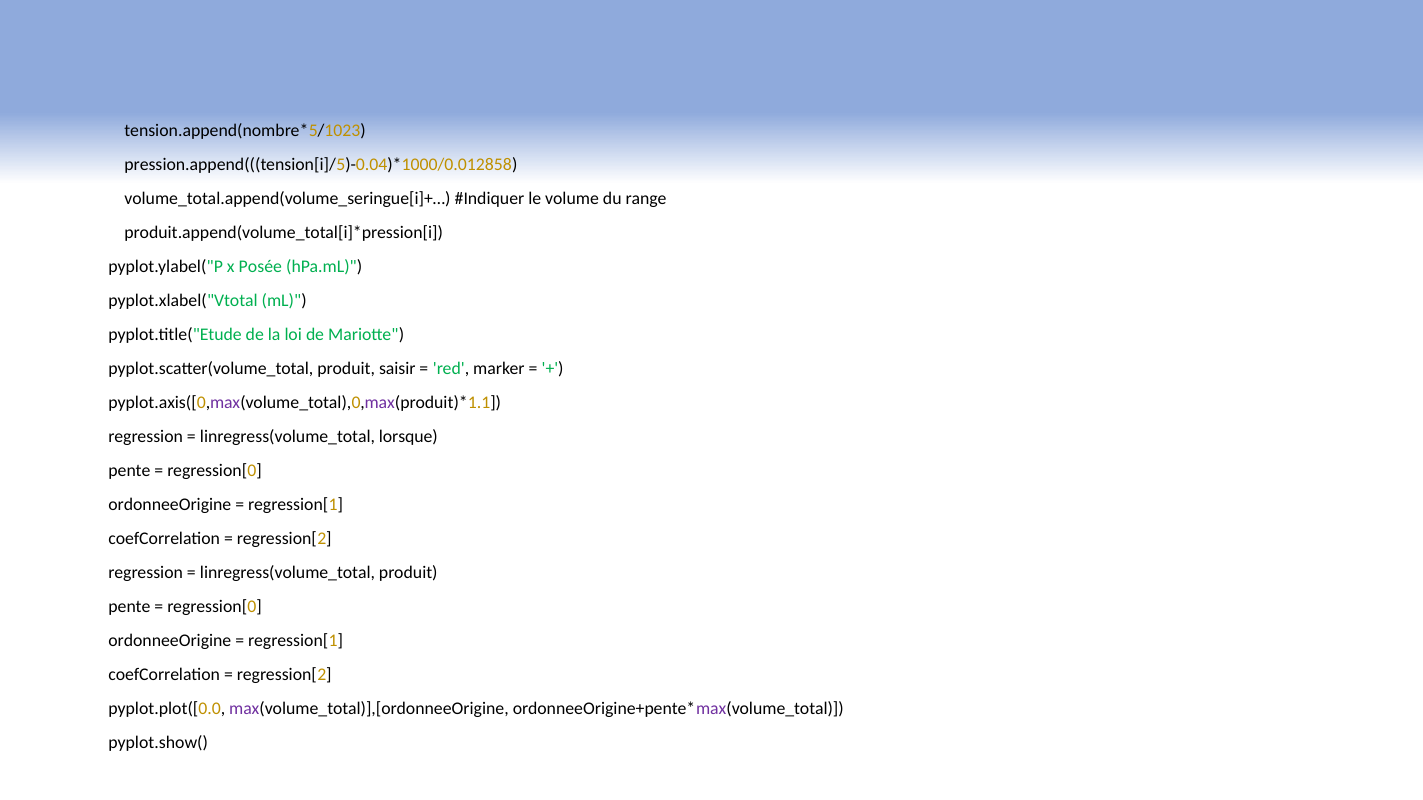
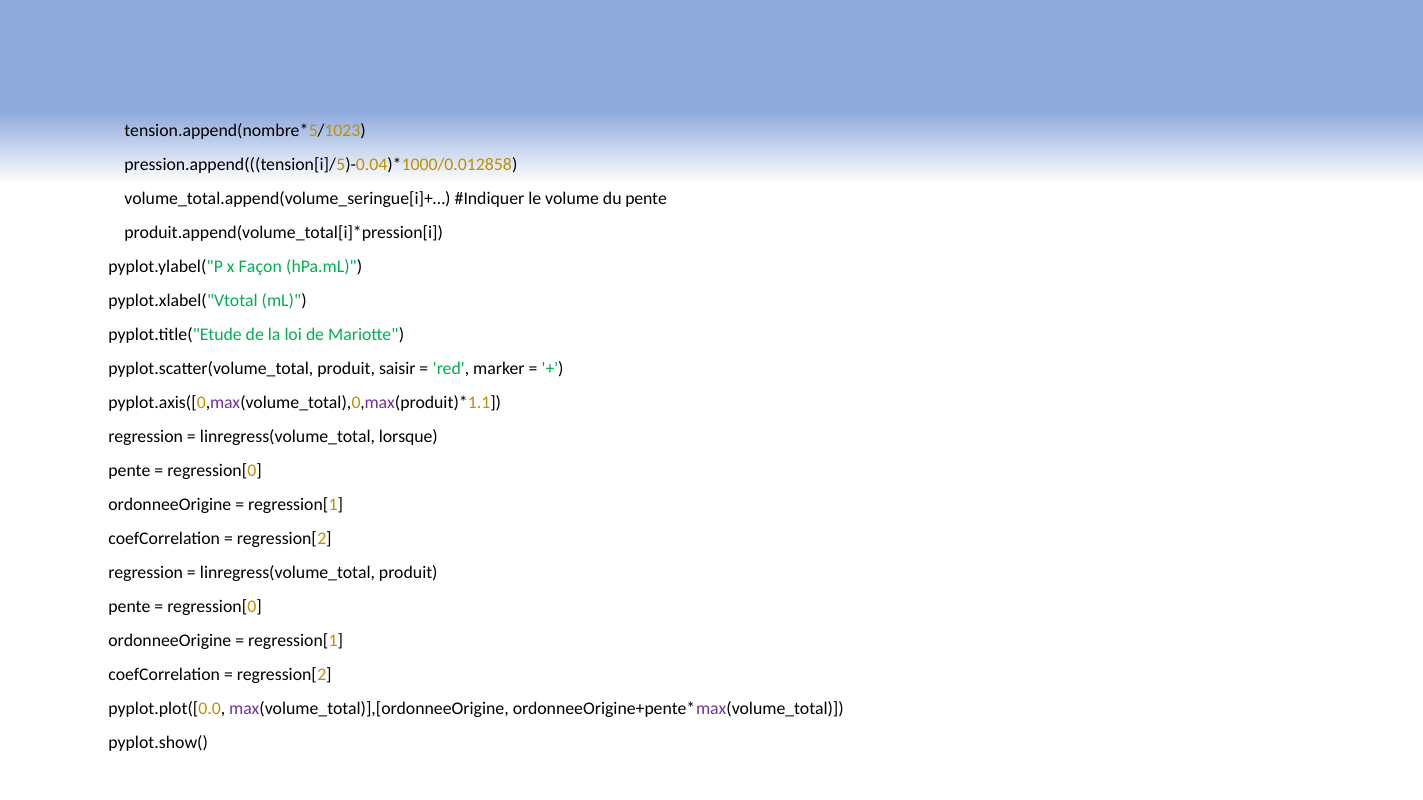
du range: range -> pente
Posée: Posée -> Façon
